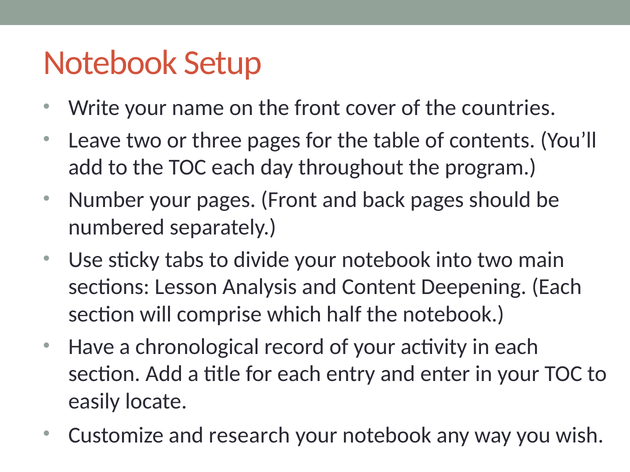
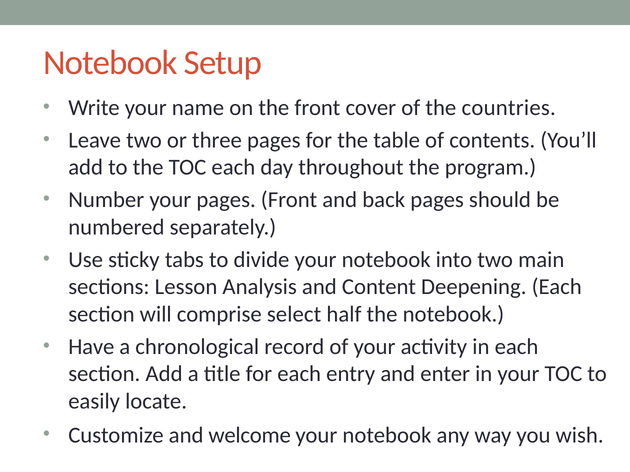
which: which -> select
research: research -> welcome
